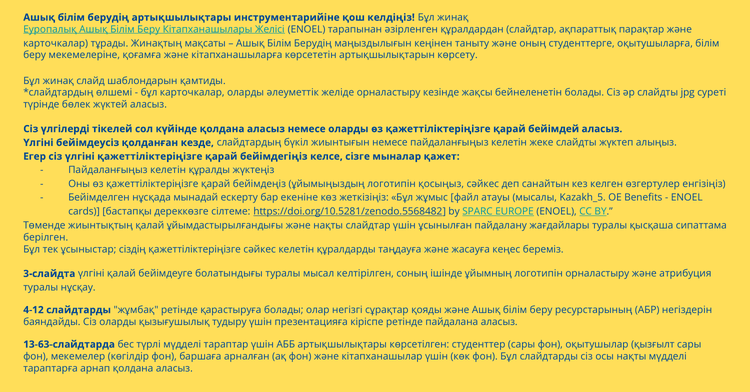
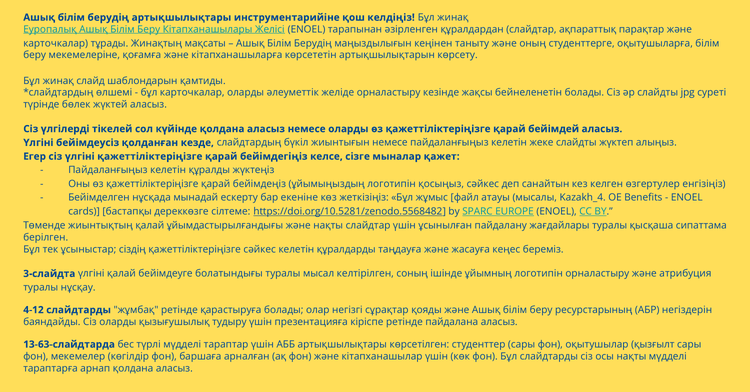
Kazakh_5: Kazakh_5 -> Kazakh_4
